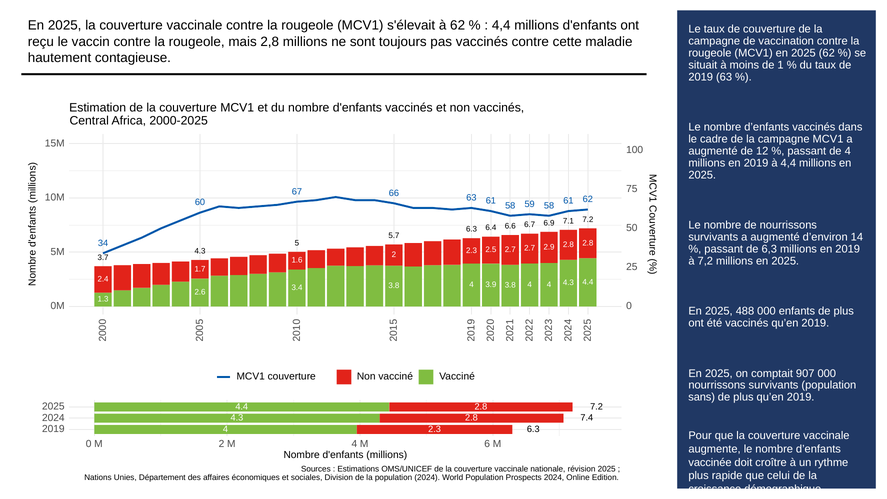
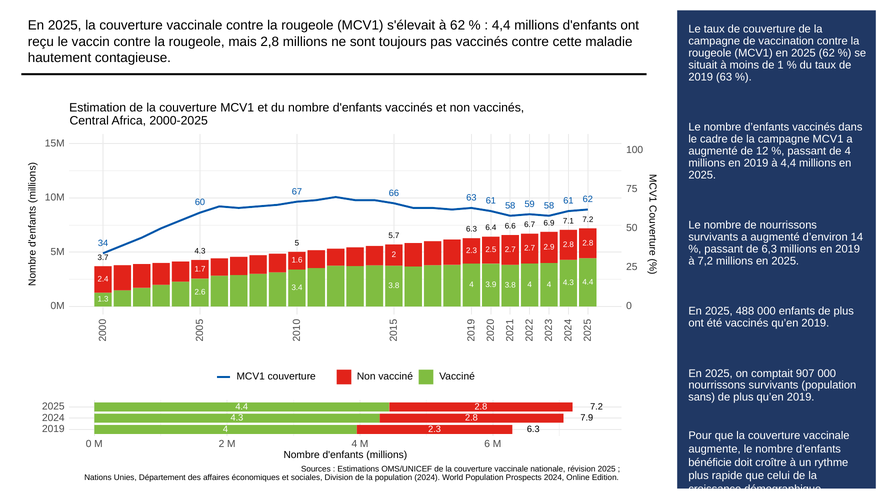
7.4: 7.4 -> 7.9
vaccinée: vaccinée -> bénéficie
